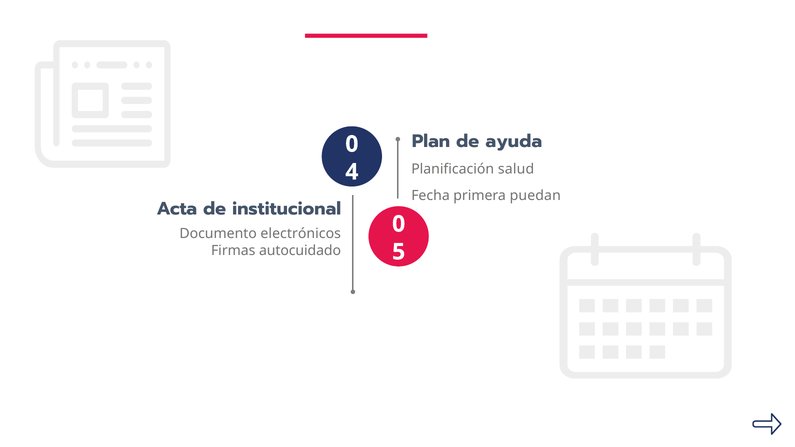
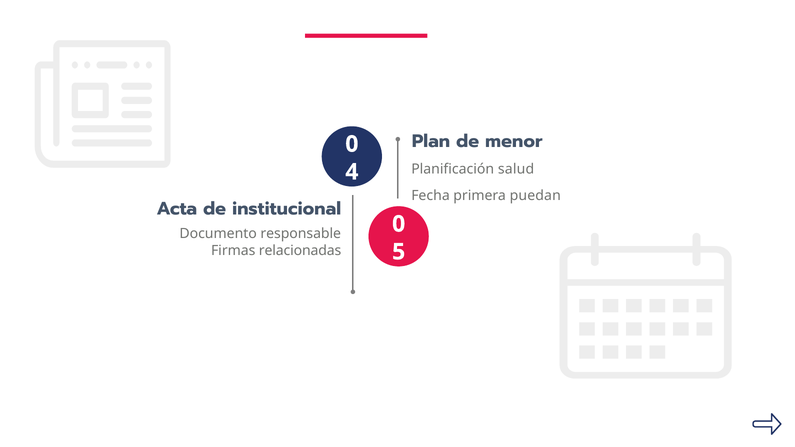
ayuda: ayuda -> menor
electrónicos: electrónicos -> responsable
autocuidado: autocuidado -> relacionadas
